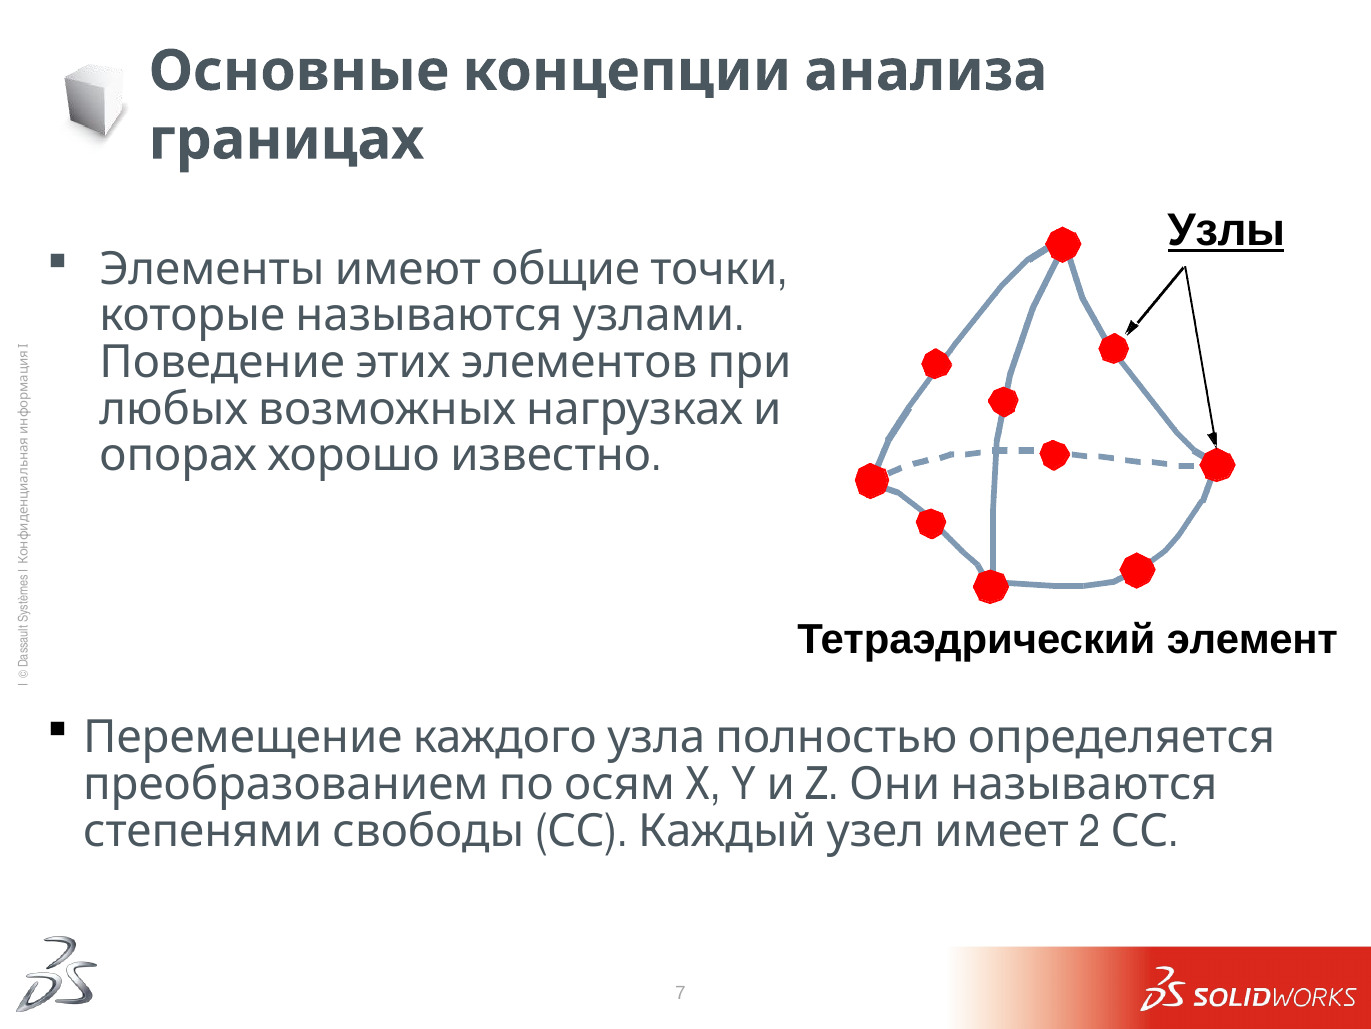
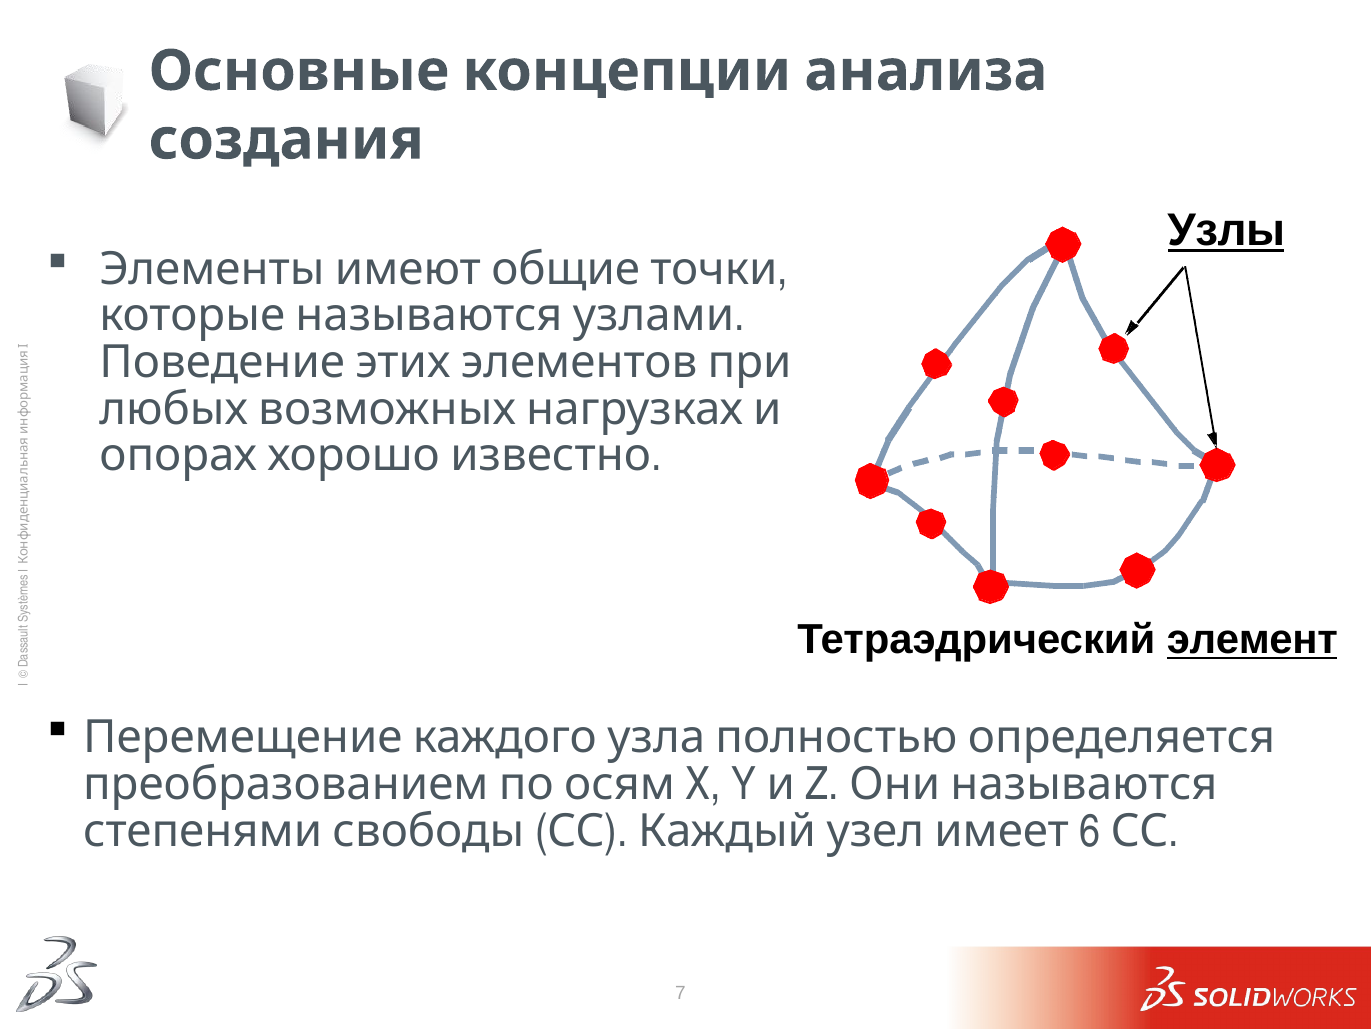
границах: границах -> создания
элемент underline: none -> present
2: 2 -> 6
